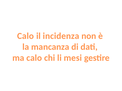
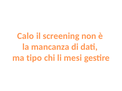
incidenza: incidenza -> screening
ma calo: calo -> tipo
